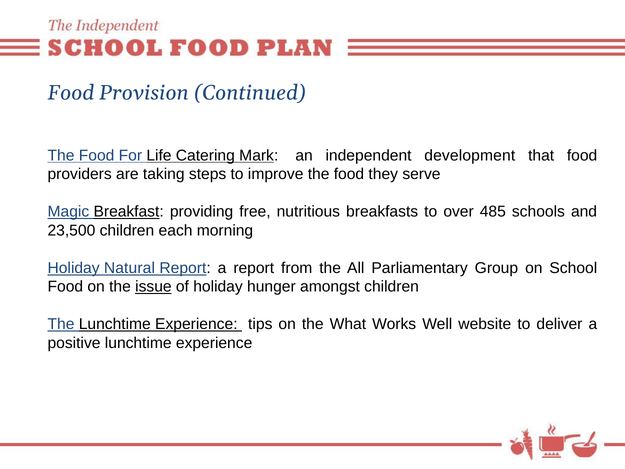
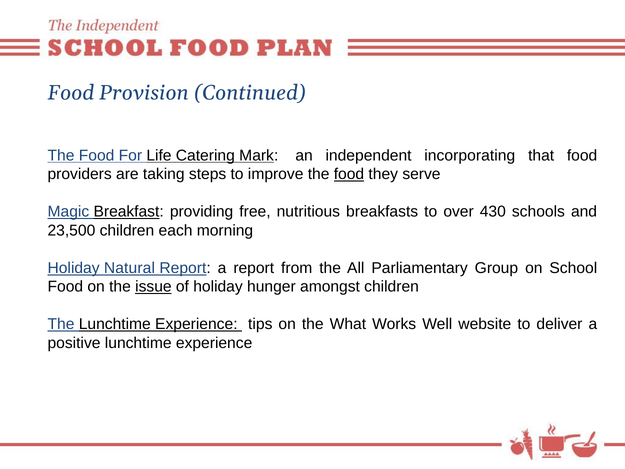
development: development -> incorporating
food at (349, 174) underline: none -> present
485: 485 -> 430
